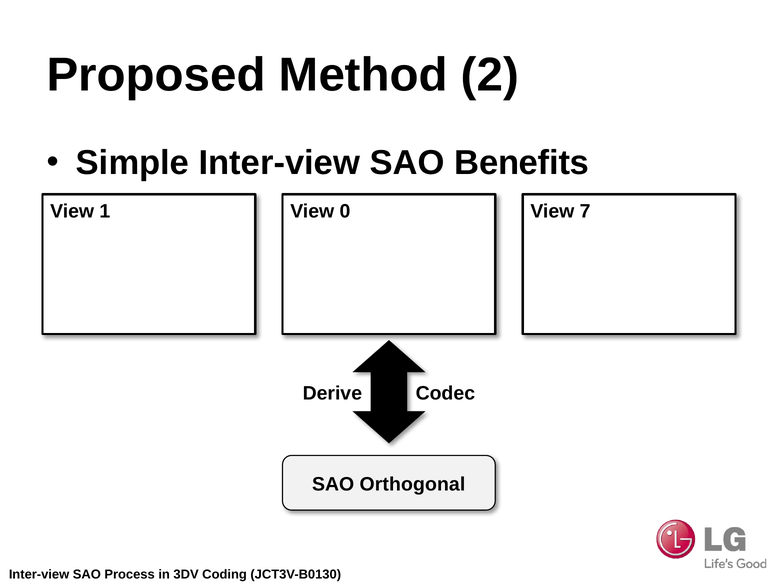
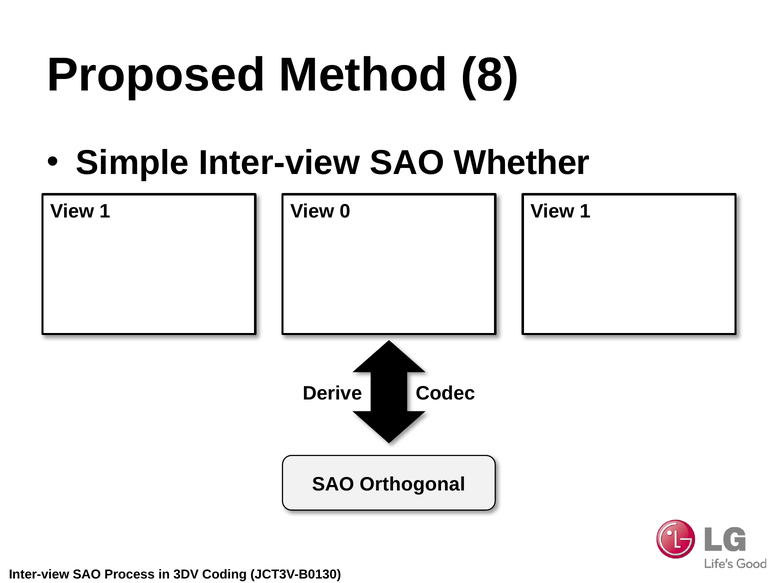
2: 2 -> 8
Benefits: Benefits -> Whether
1 View 7: 7 -> 1
